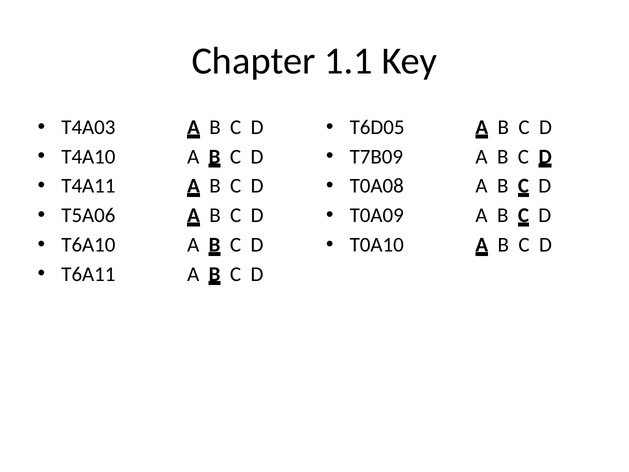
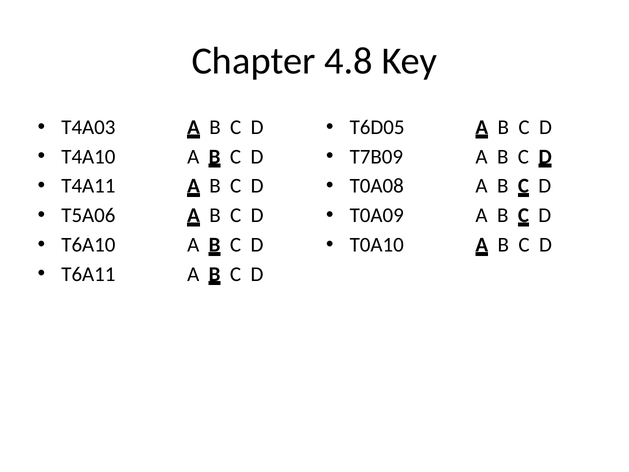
1.1: 1.1 -> 4.8
